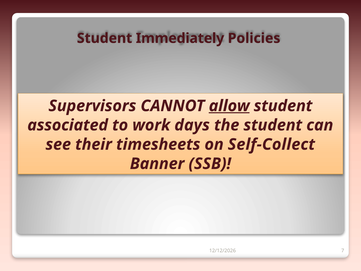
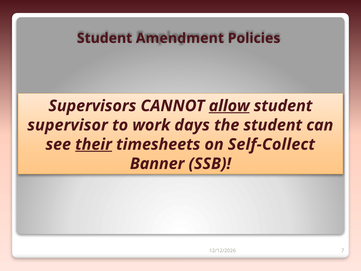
Immediately: Immediately -> Amendment
associated: associated -> supervisor
their underline: none -> present
